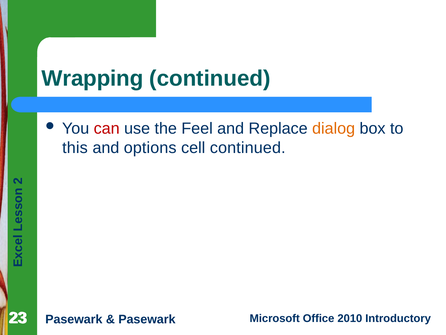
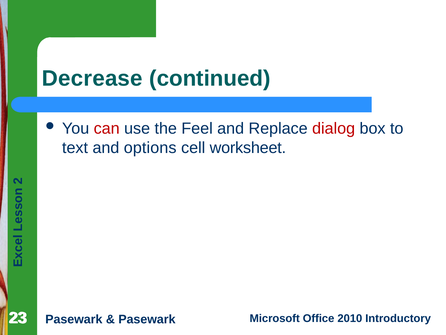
Wrapping: Wrapping -> Decrease
dialog colour: orange -> red
this: this -> text
cell continued: continued -> worksheet
